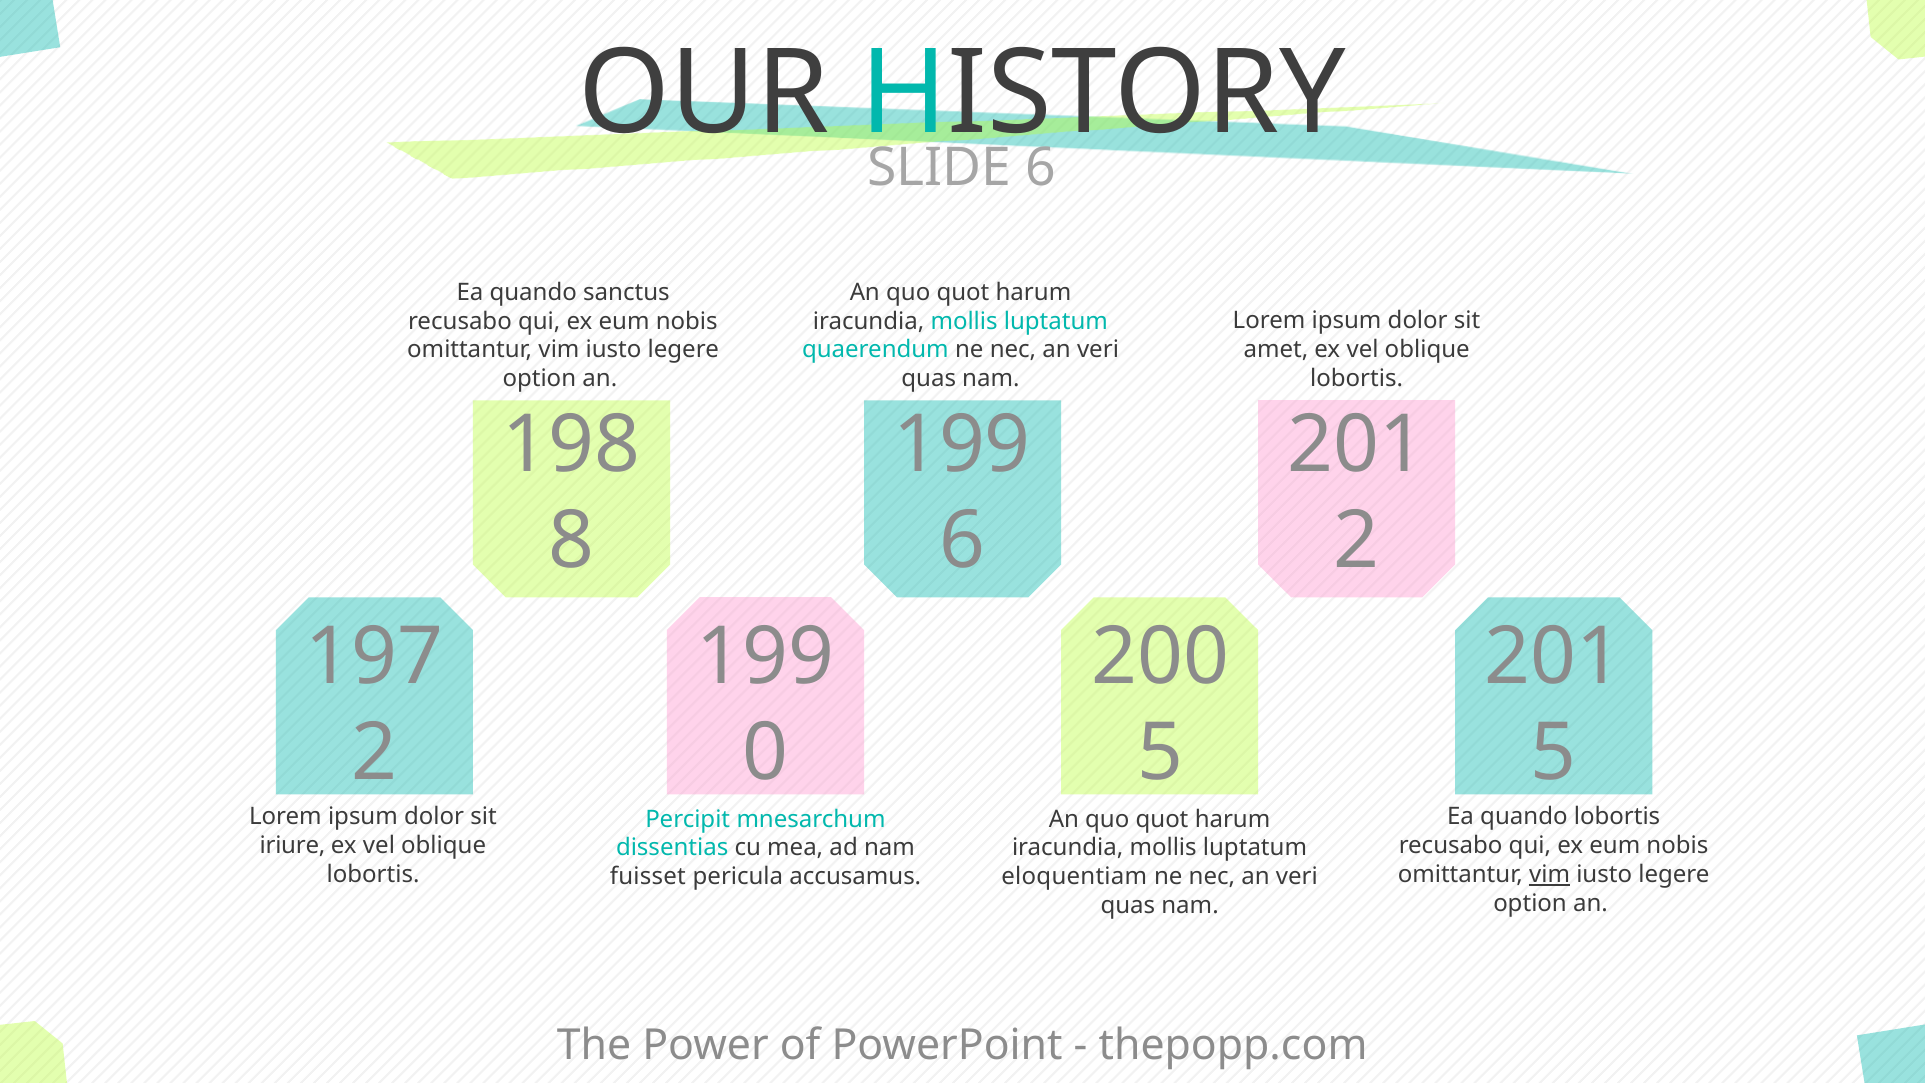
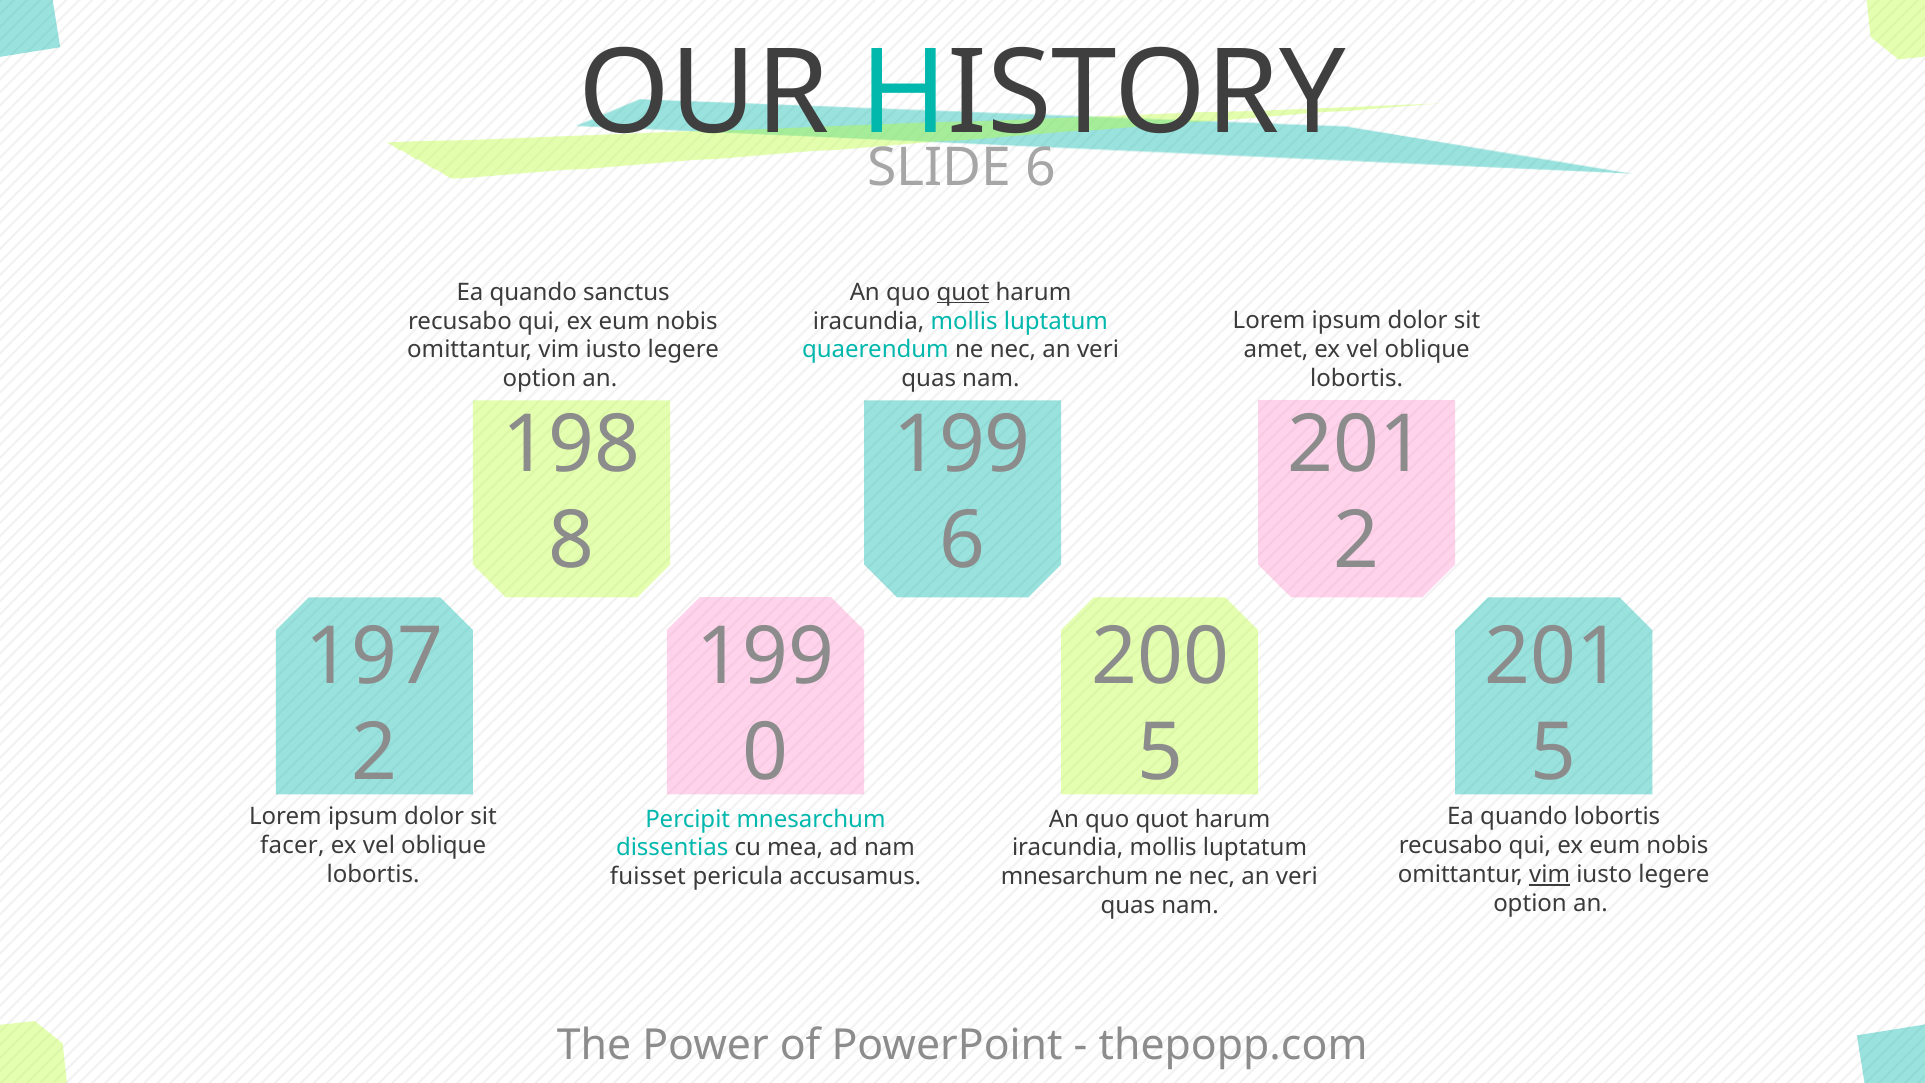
quot at (963, 292) underline: none -> present
iriure: iriure -> facer
eloquentiam at (1074, 877): eloquentiam -> mnesarchum
